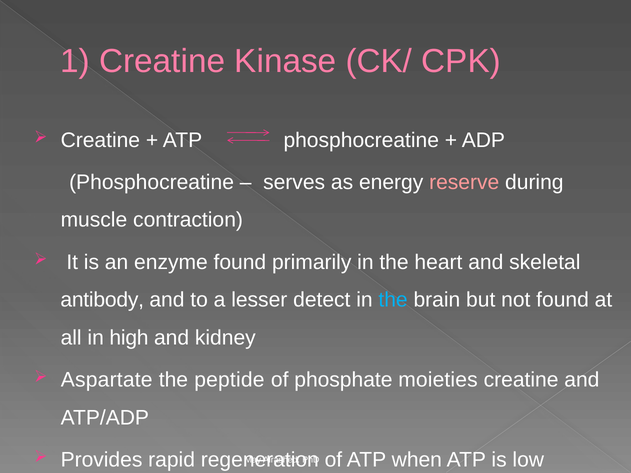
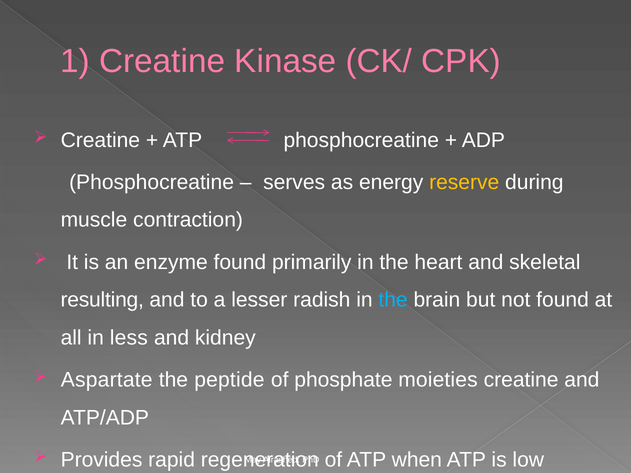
reserve colour: pink -> yellow
antibody: antibody -> resulting
detect: detect -> radish
high: high -> less
